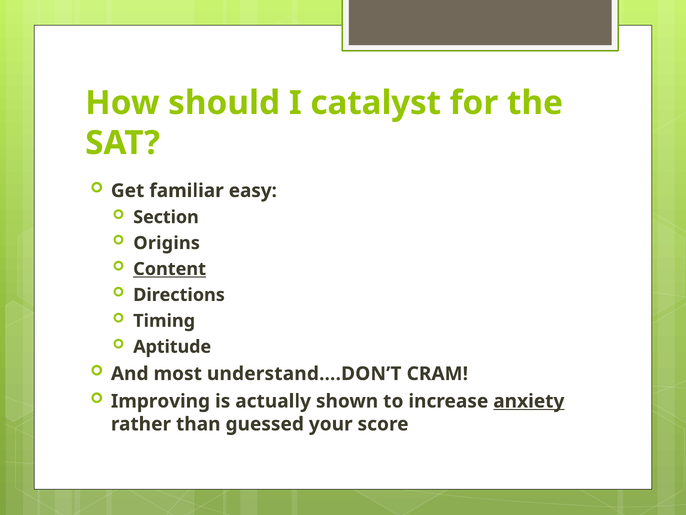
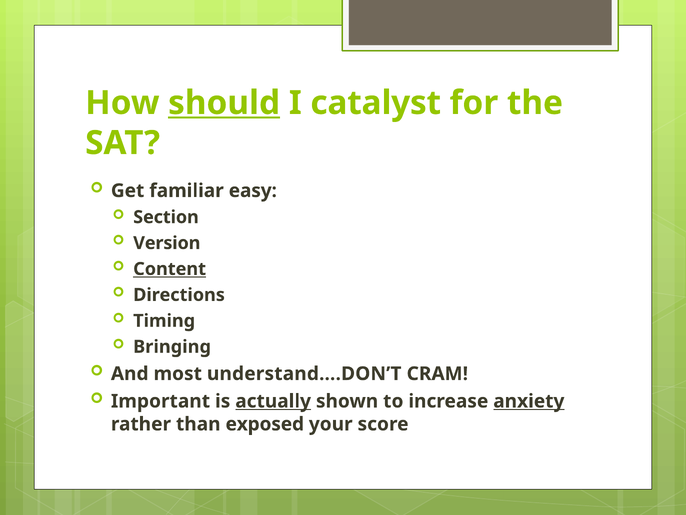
should underline: none -> present
Origins: Origins -> Version
Aptitude: Aptitude -> Bringing
Improving: Improving -> Important
actually underline: none -> present
guessed: guessed -> exposed
